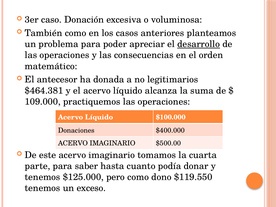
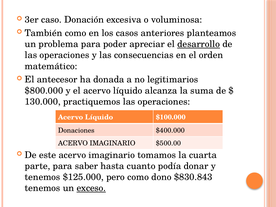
$464.381: $464.381 -> $800.000
109.000: 109.000 -> 130.000
$119.550: $119.550 -> $830.843
exceso underline: none -> present
